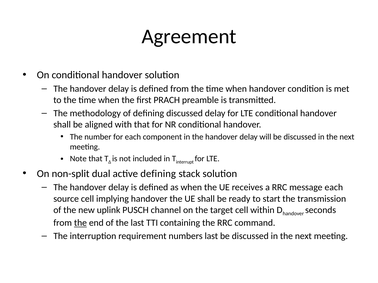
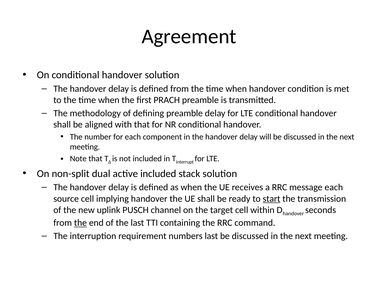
defining discussed: discussed -> preamble
active defining: defining -> included
start underline: none -> present
